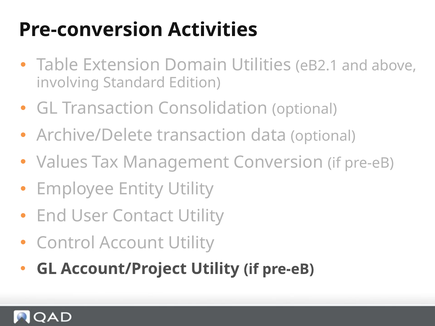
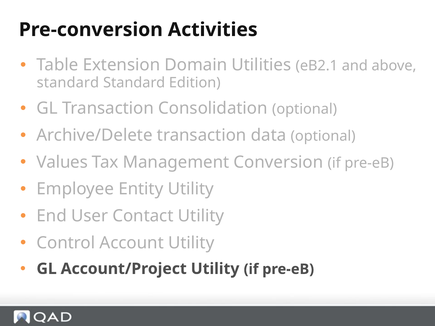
involving at (68, 83): involving -> standard
